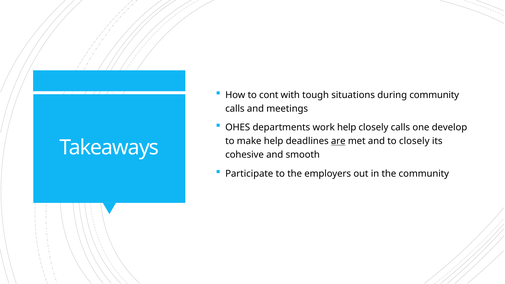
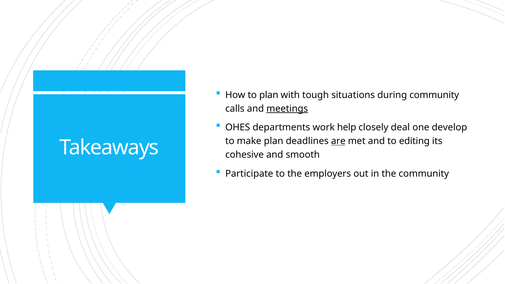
to cont: cont -> plan
meetings underline: none -> present
closely calls: calls -> deal
make help: help -> plan
to closely: closely -> editing
